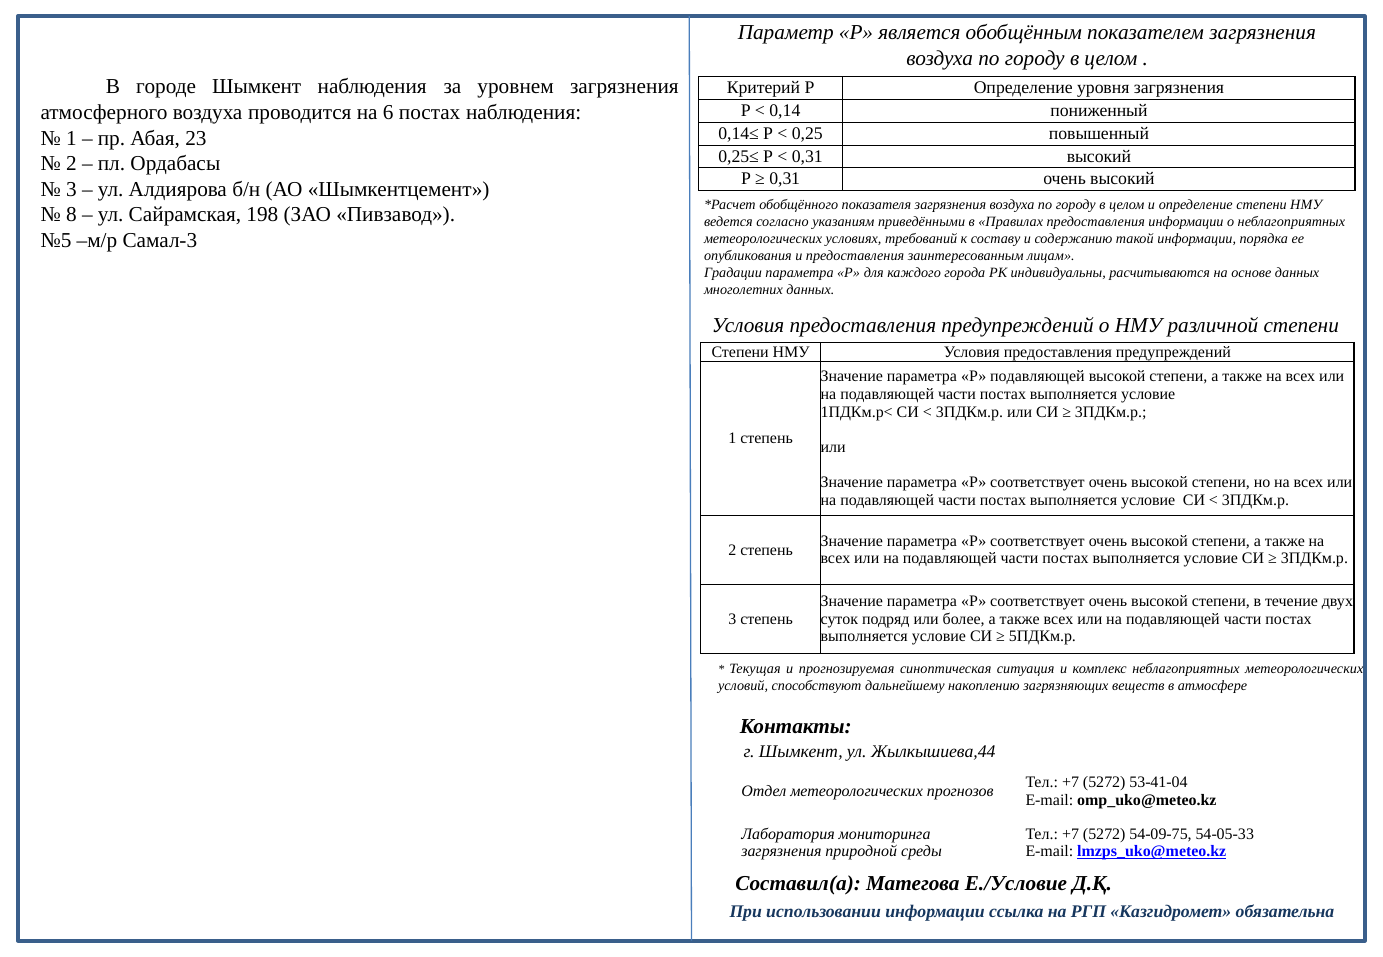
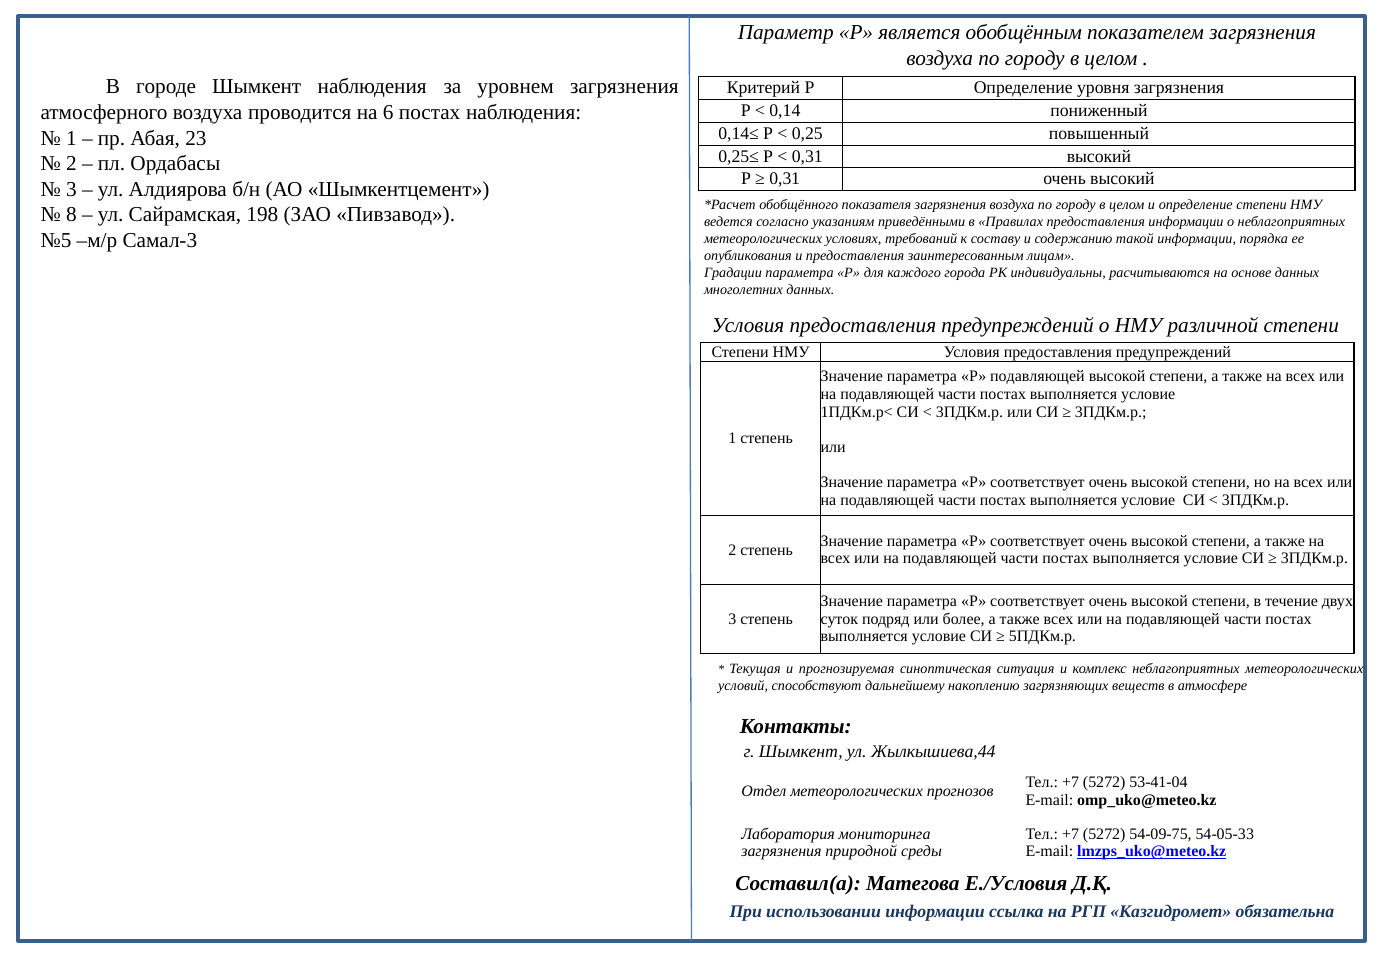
Е./Условие: Е./Условие -> Е./Условия
